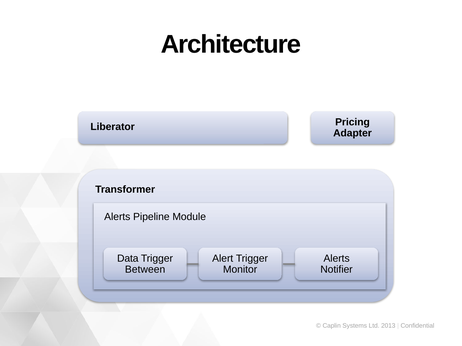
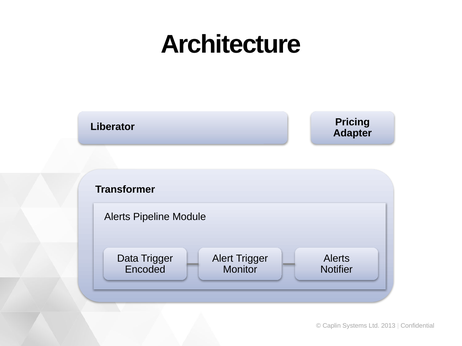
Between: Between -> Encoded
